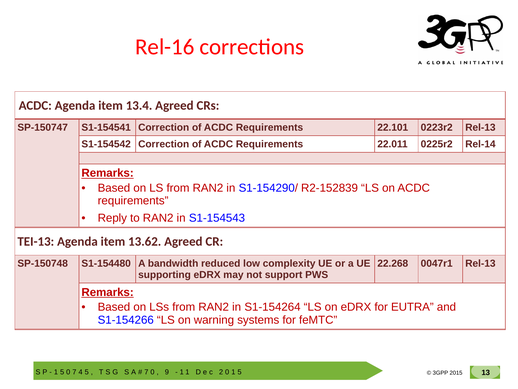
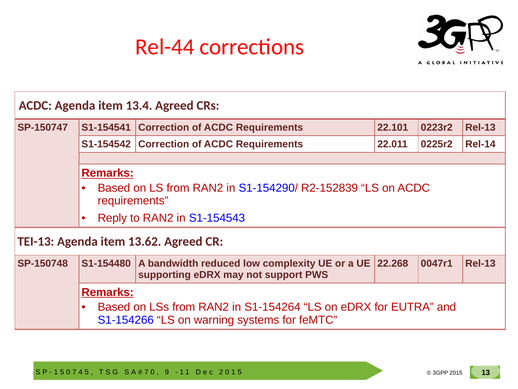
Rel-16: Rel-16 -> Rel-44
